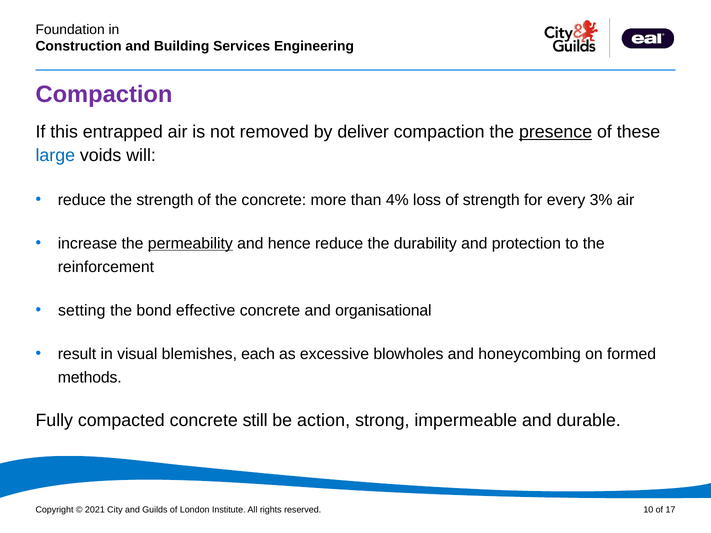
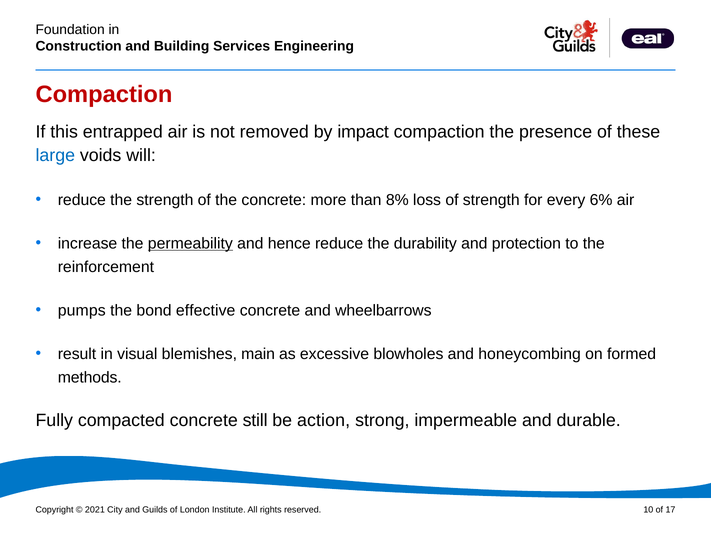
Compaction at (104, 94) colour: purple -> red
deliver: deliver -> impact
presence underline: present -> none
4%: 4% -> 8%
3%: 3% -> 6%
setting: setting -> pumps
organisational: organisational -> wheelbarrows
each: each -> main
